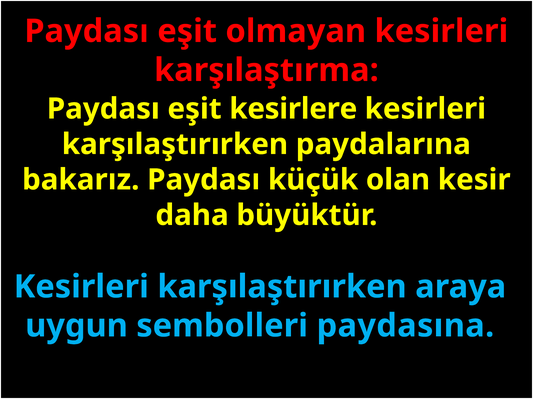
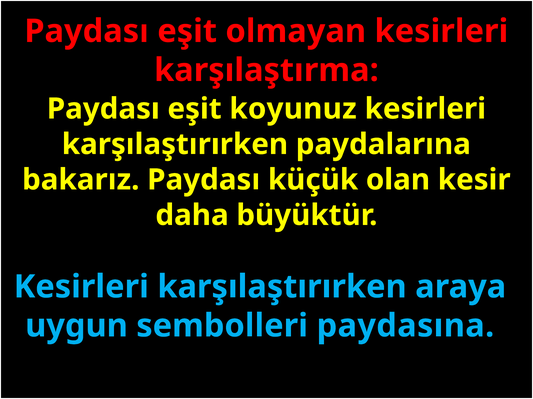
kesirlere: kesirlere -> koyunuz
